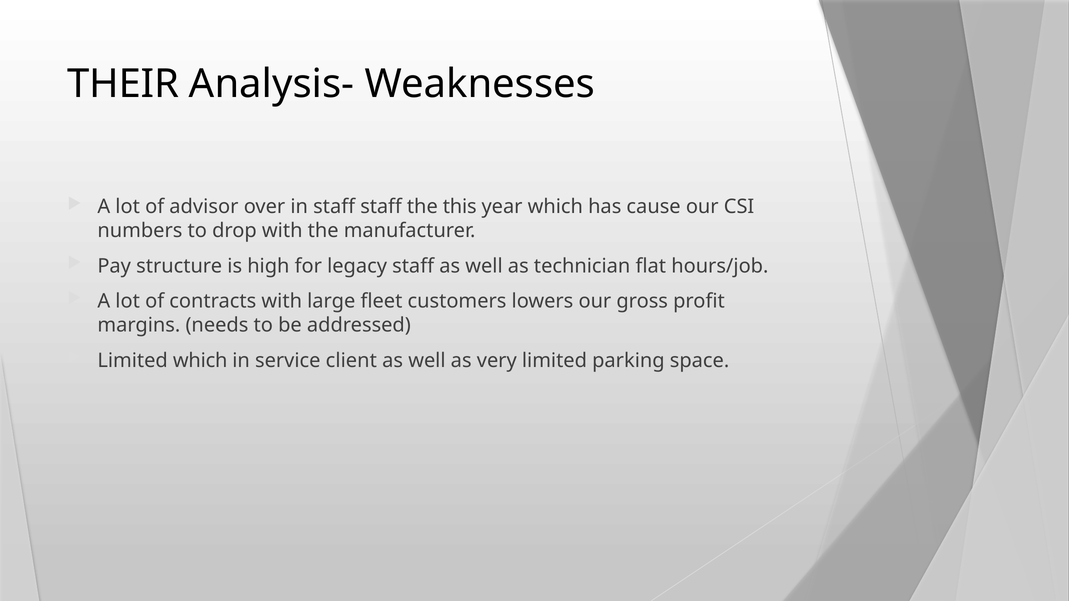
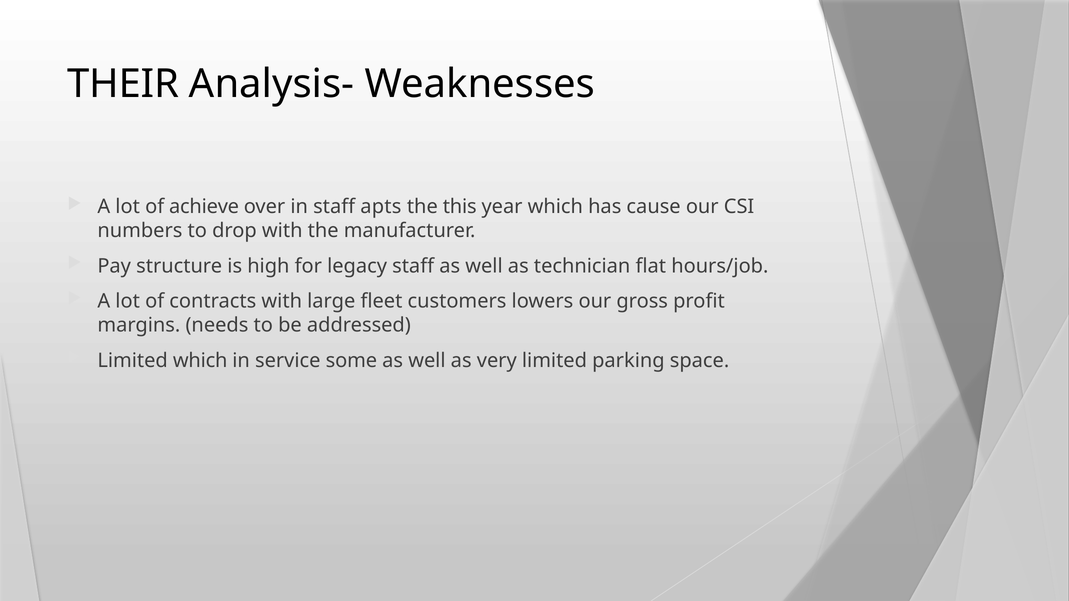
advisor: advisor -> achieve
staff staff: staff -> apts
client: client -> some
